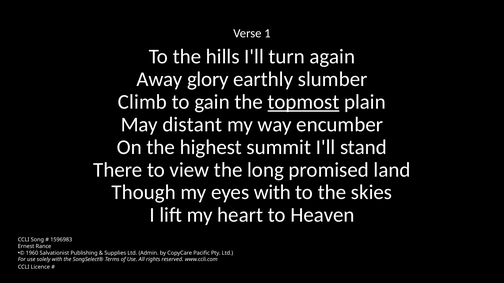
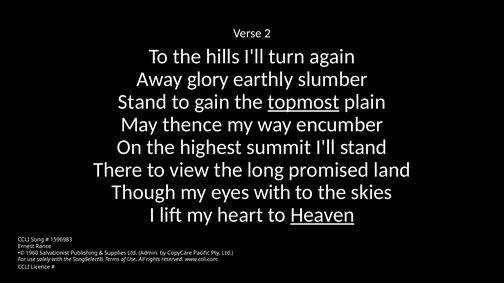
1: 1 -> 2
Climb at (142, 102): Climb -> Stand
distant: distant -> thence
Heaven underline: none -> present
